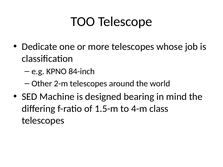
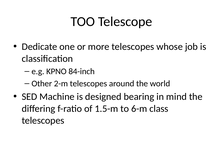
4-m: 4-m -> 6-m
